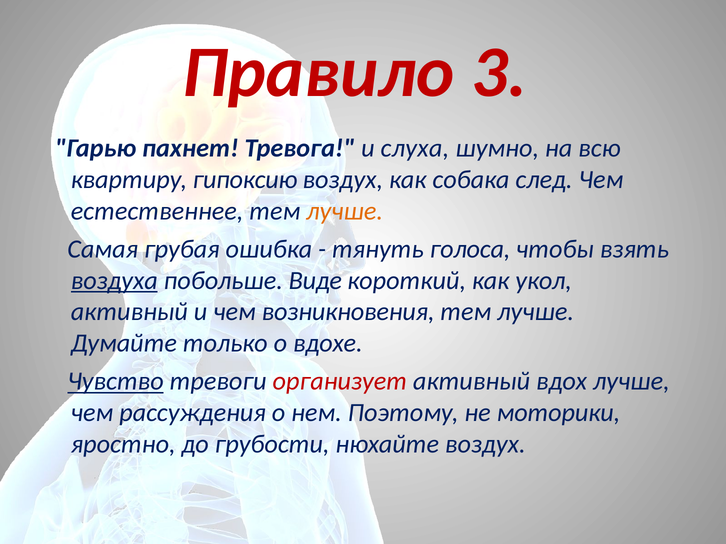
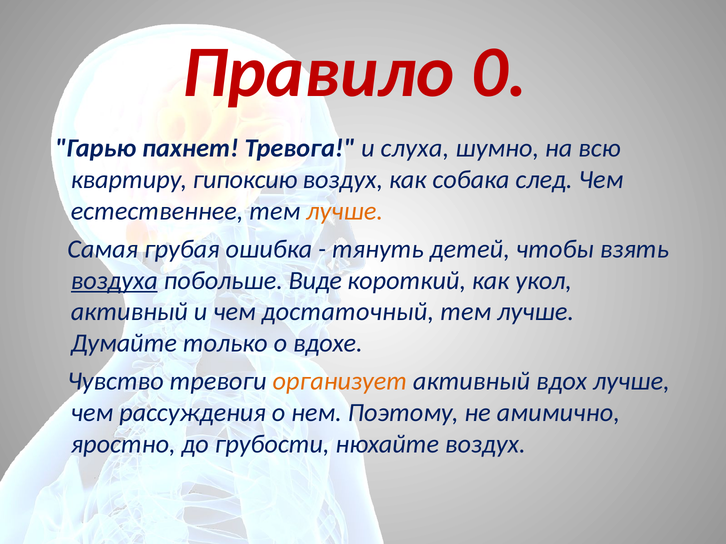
3: 3 -> 0
голоса: голоса -> детей
возникновения: возникновения -> достаточный
Чувство underline: present -> none
организует colour: red -> orange
моторики: моторики -> амимично
